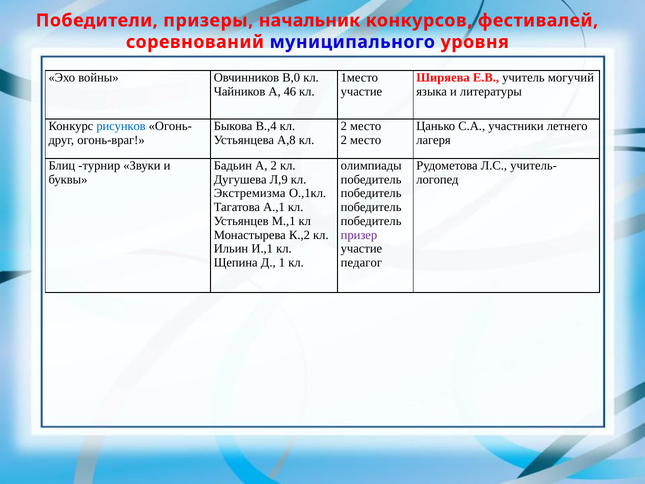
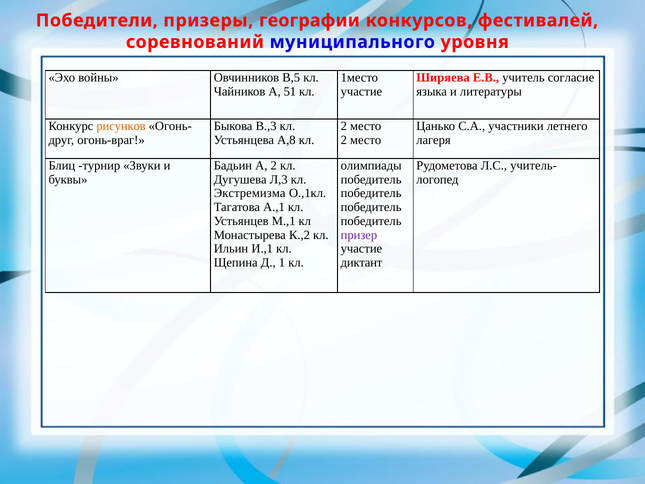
начальник: начальник -> географии
В,0: В,0 -> В,5
могучий: могучий -> согласие
46: 46 -> 51
рисунков colour: blue -> orange
В.,4: В.,4 -> В.,3
Л,9: Л,9 -> Л,3
педагог: педагог -> диктант
